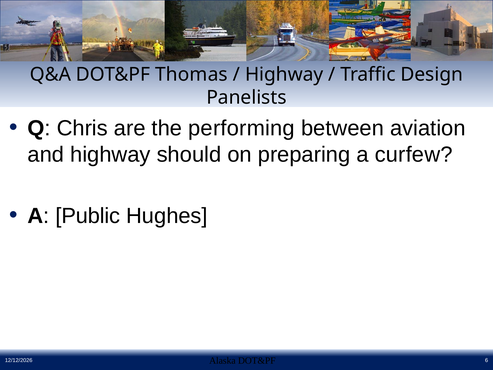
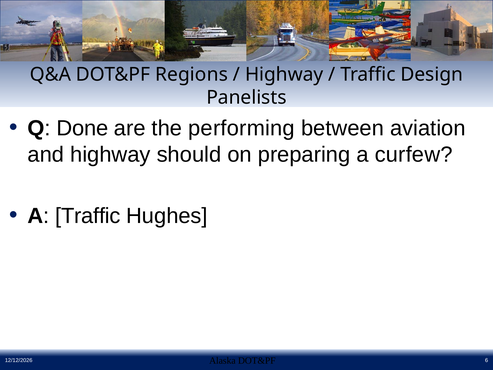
Thomas: Thomas -> Regions
Chris: Chris -> Done
A Public: Public -> Traffic
